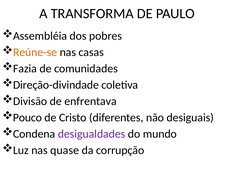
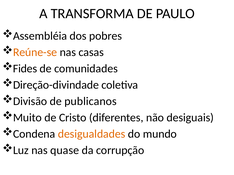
Fazia: Fazia -> Fides
enfrentava: enfrentava -> publicanos
Pouco: Pouco -> Muito
desigualdades colour: purple -> orange
